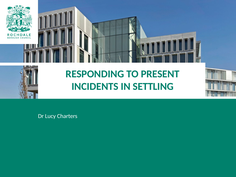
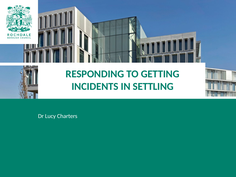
PRESENT: PRESENT -> GETTING
